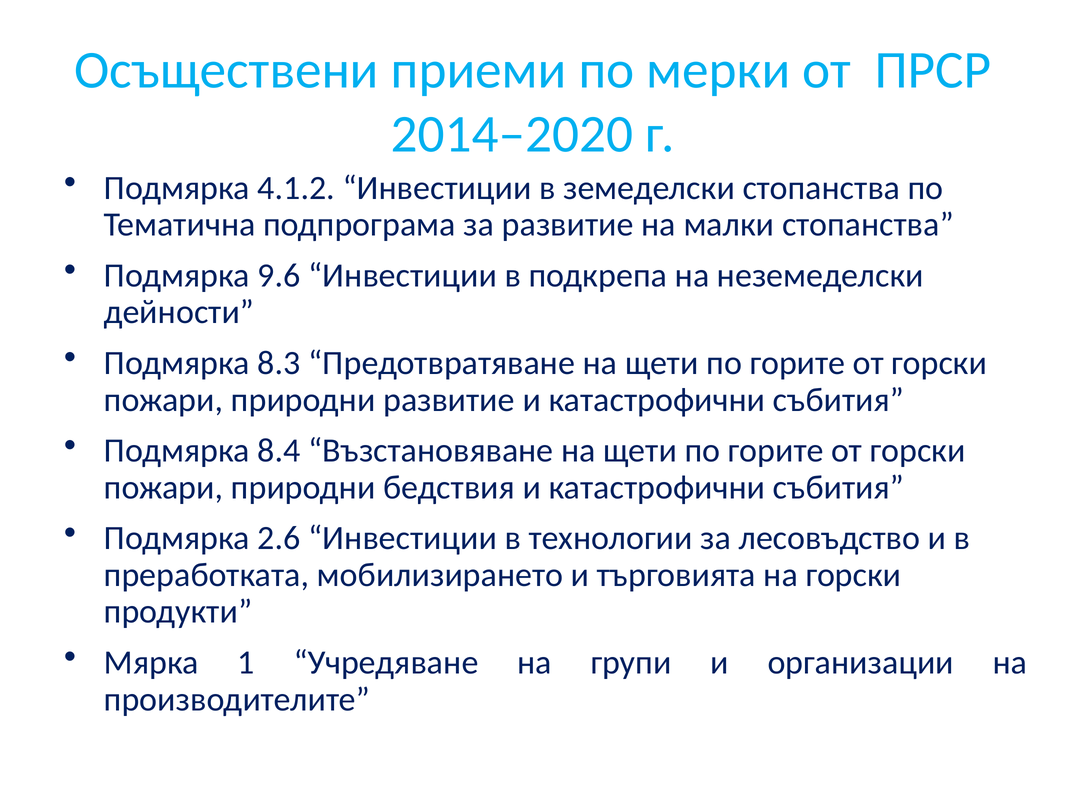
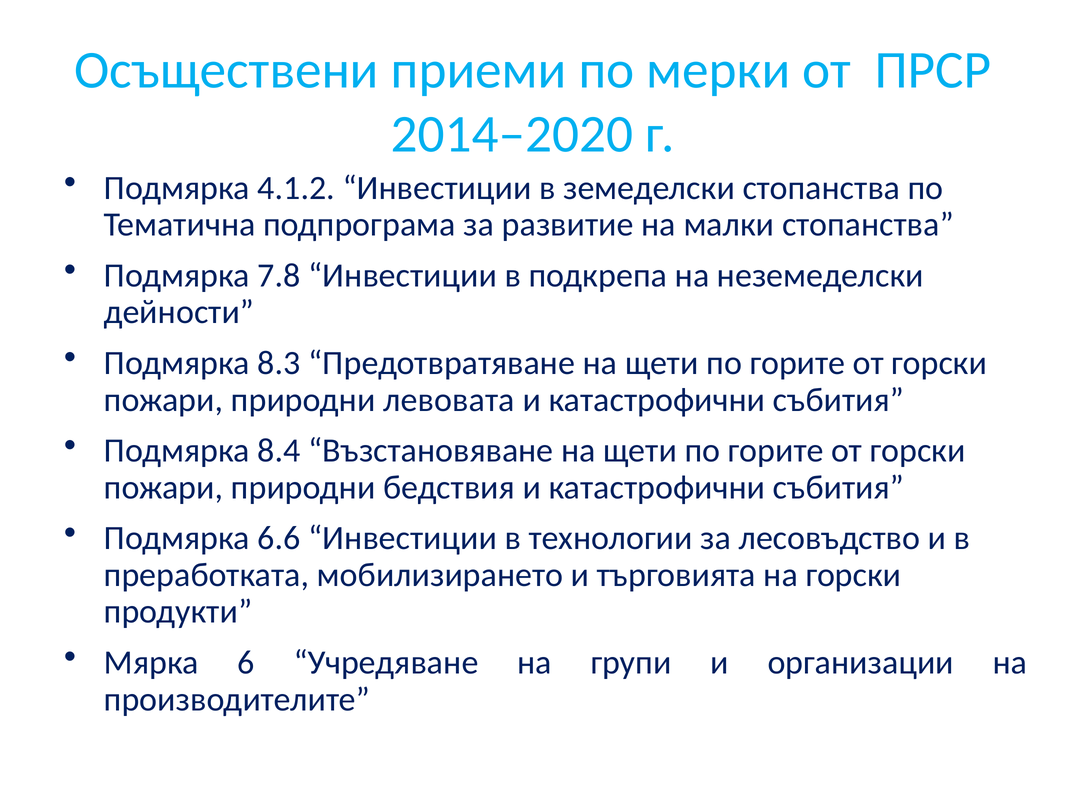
9.6: 9.6 -> 7.8
природни развитие: развитие -> левовата
2.6: 2.6 -> 6.6
1: 1 -> 6
